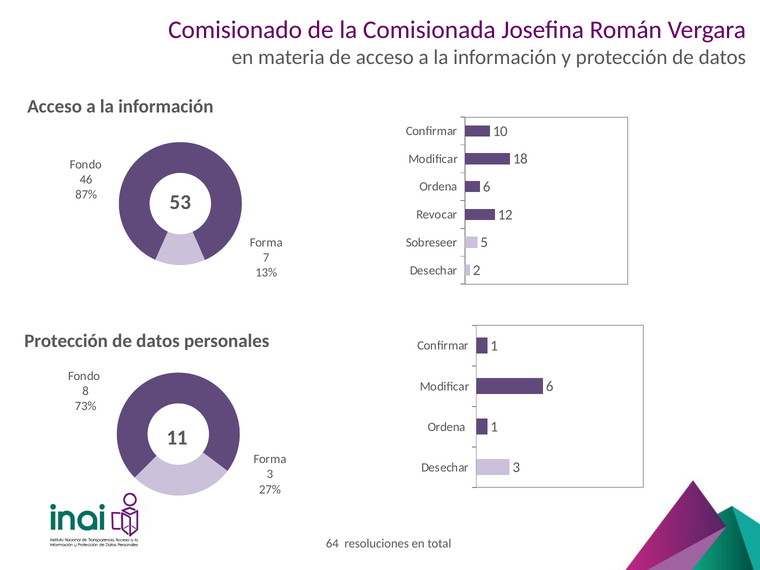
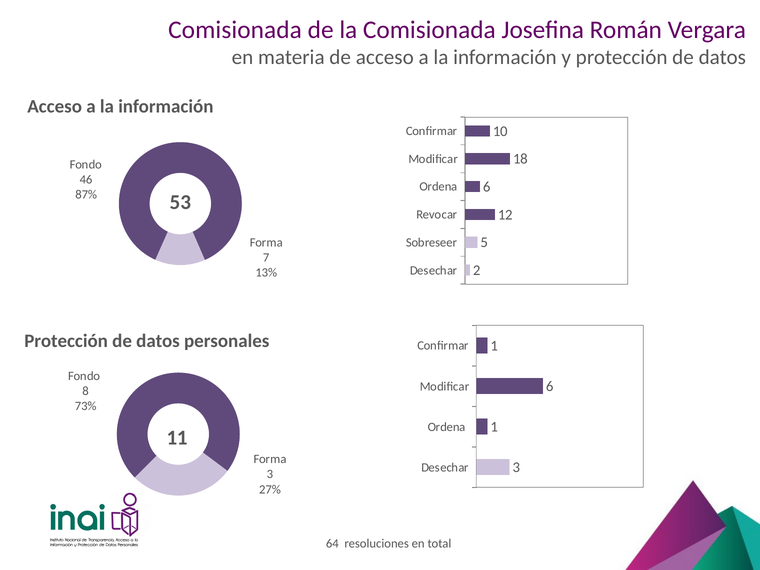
Comisionado at (235, 30): Comisionado -> Comisionada
